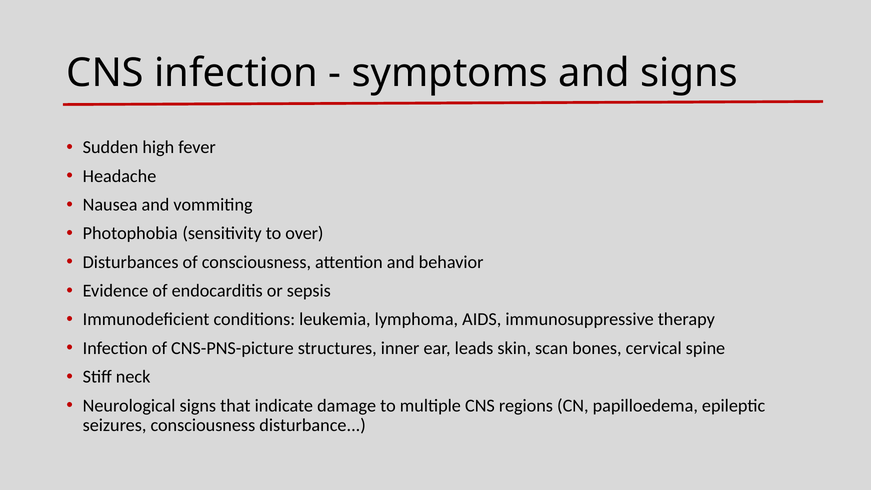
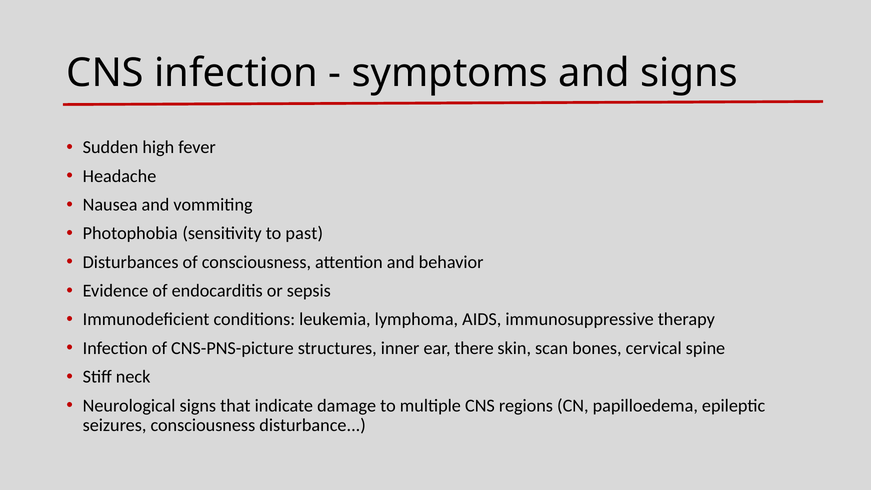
over: over -> past
leads: leads -> there
